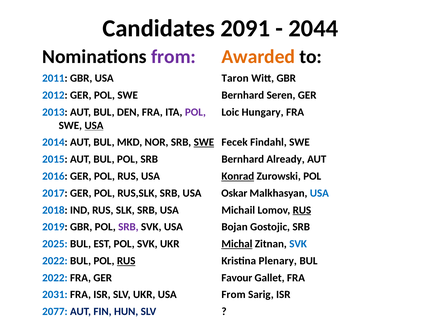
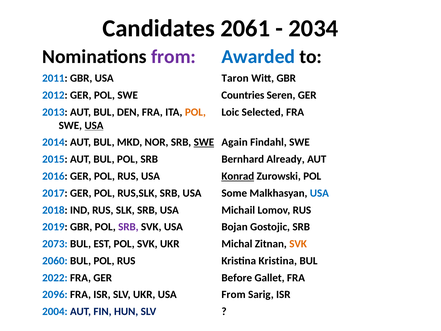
2091: 2091 -> 2061
2044: 2044 -> 2034
Awarded colour: orange -> blue
Bernhard at (243, 95): Bernhard -> Countries
POL at (195, 112) colour: purple -> orange
Hungary: Hungary -> Selected
Fecek: Fecek -> Again
Oskar: Oskar -> Some
RUS at (302, 210) underline: present -> none
2025: 2025 -> 2073
Michal underline: present -> none
SVK at (298, 244) colour: blue -> orange
2022 at (55, 261): 2022 -> 2060
RUS at (126, 261) underline: present -> none
Kristina Plenary: Plenary -> Kristina
Favour: Favour -> Before
2031: 2031 -> 2096
2077: 2077 -> 2004
